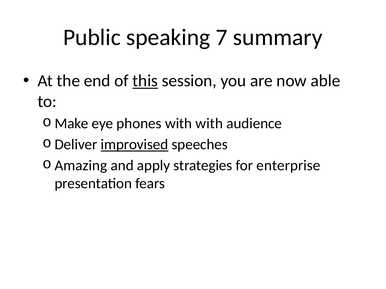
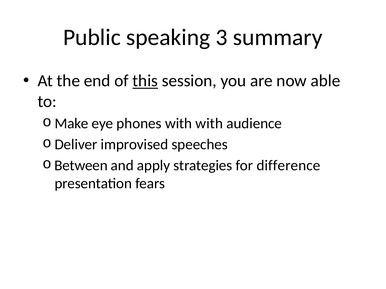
7: 7 -> 3
improvised underline: present -> none
Amazing: Amazing -> Between
enterprise: enterprise -> difference
